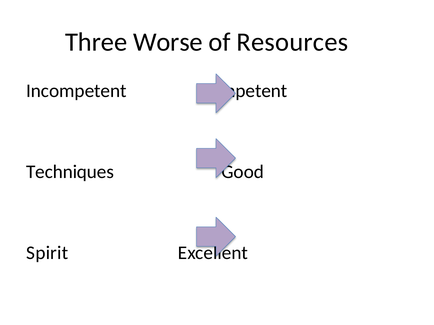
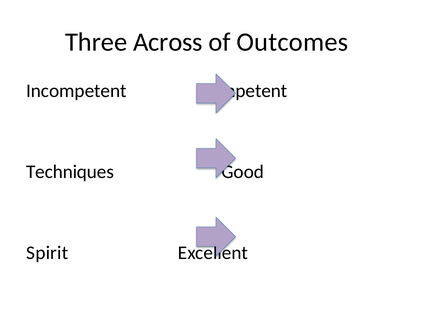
Worse: Worse -> Across
Resources: Resources -> Outcomes
